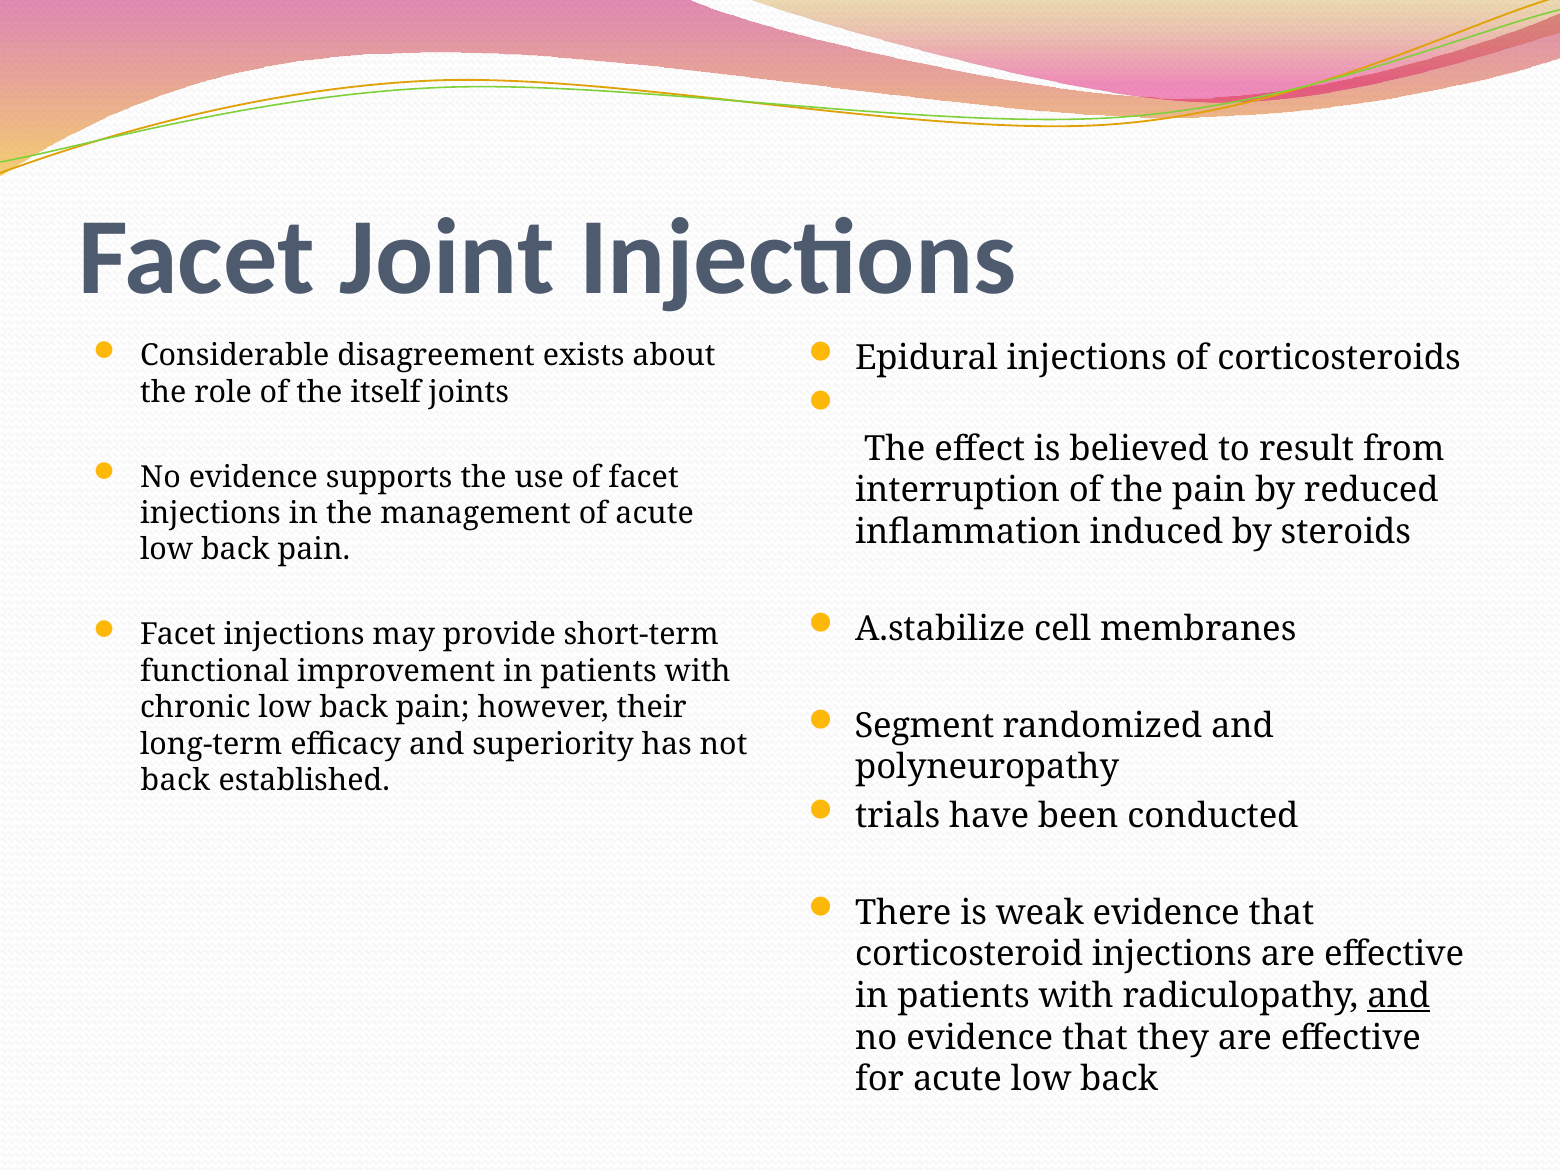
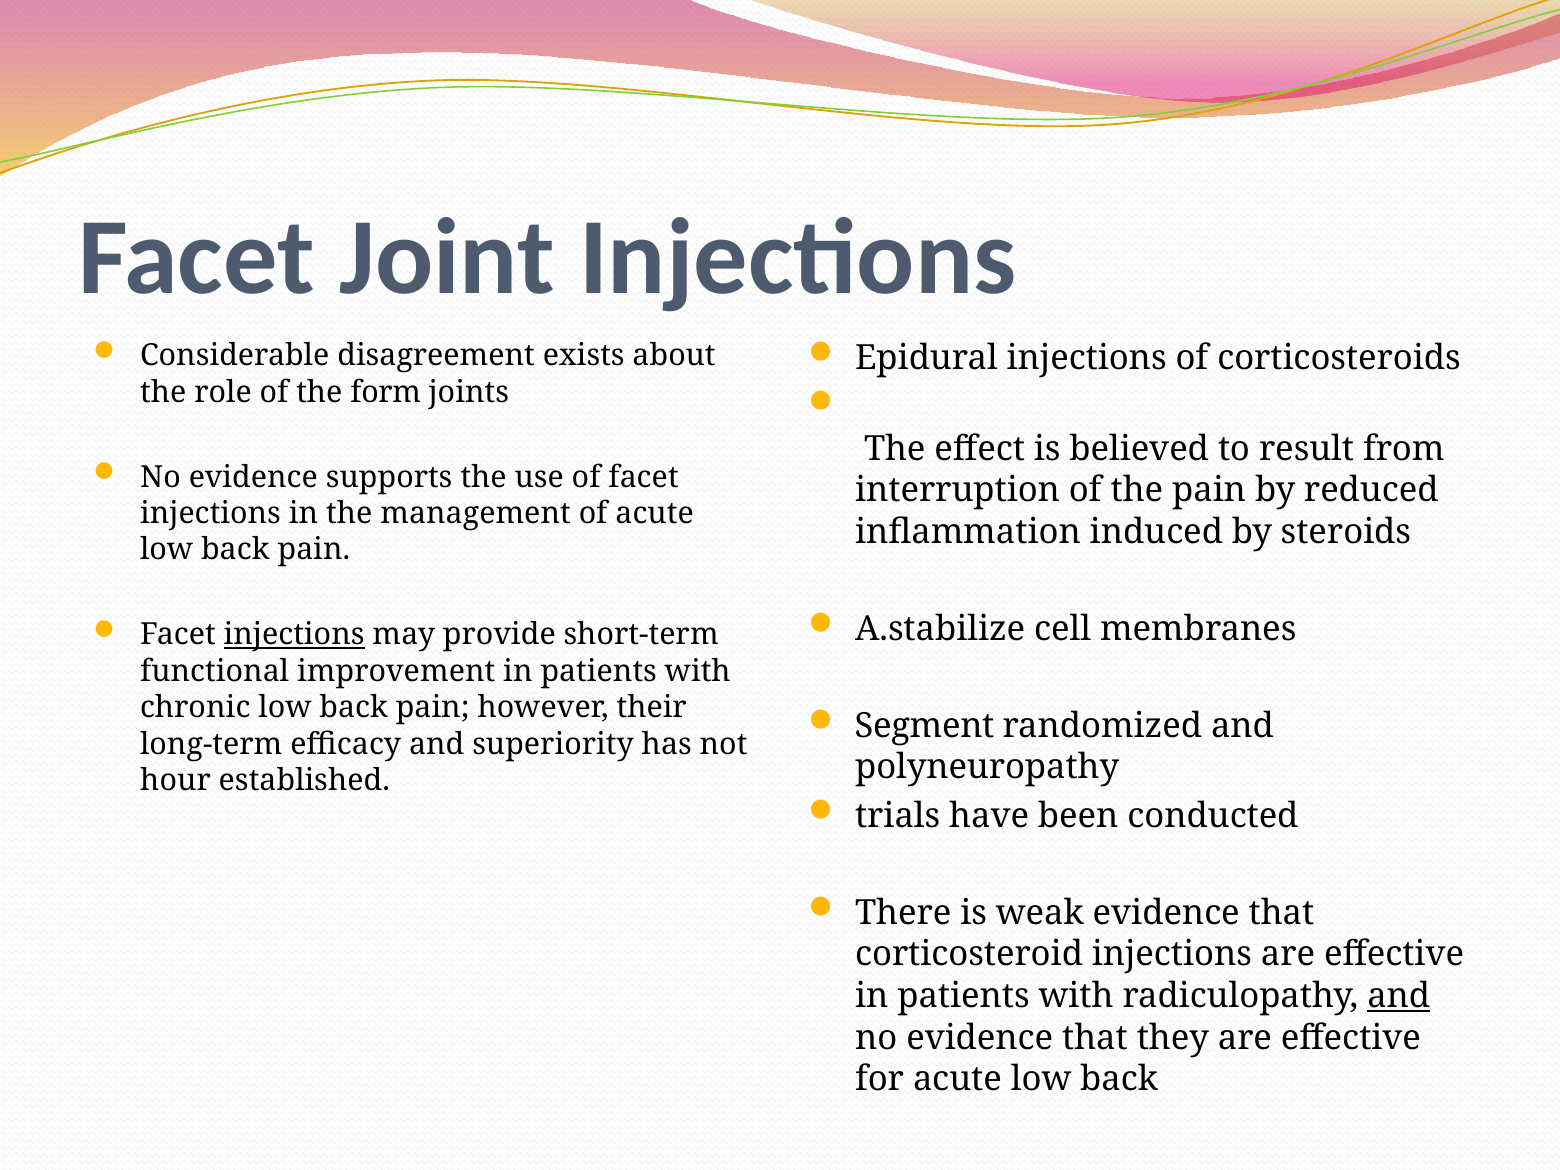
itself: itself -> form
injections at (294, 635) underline: none -> present
back at (175, 781): back -> hour
